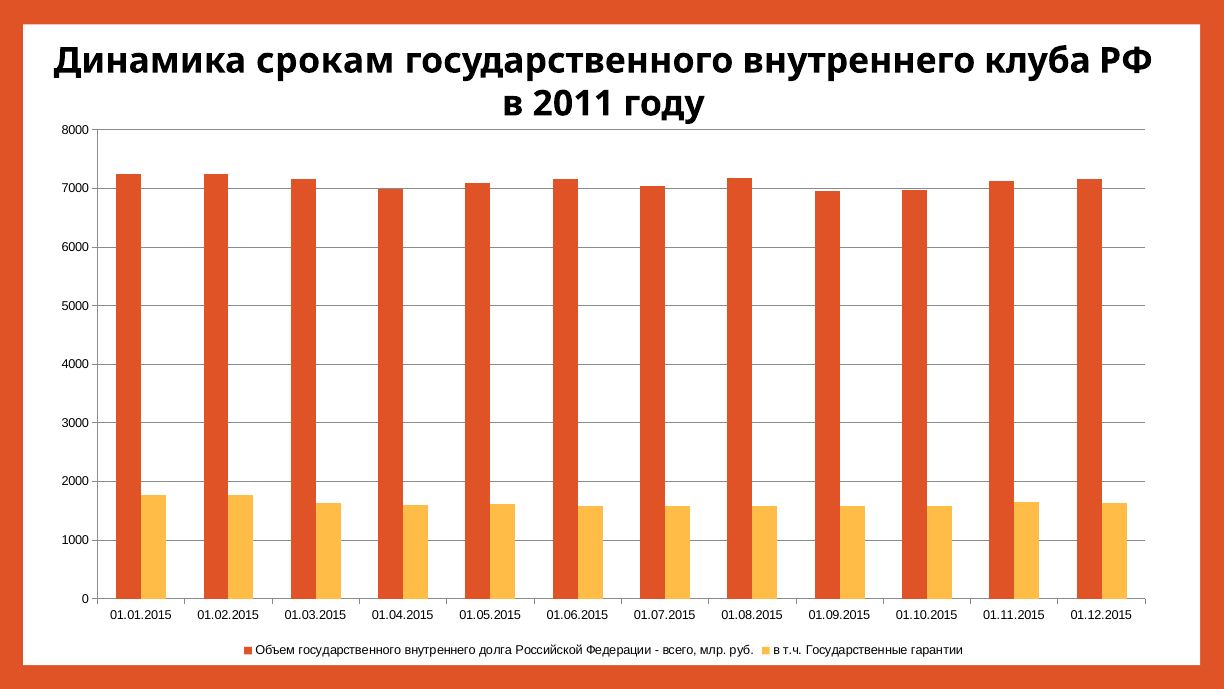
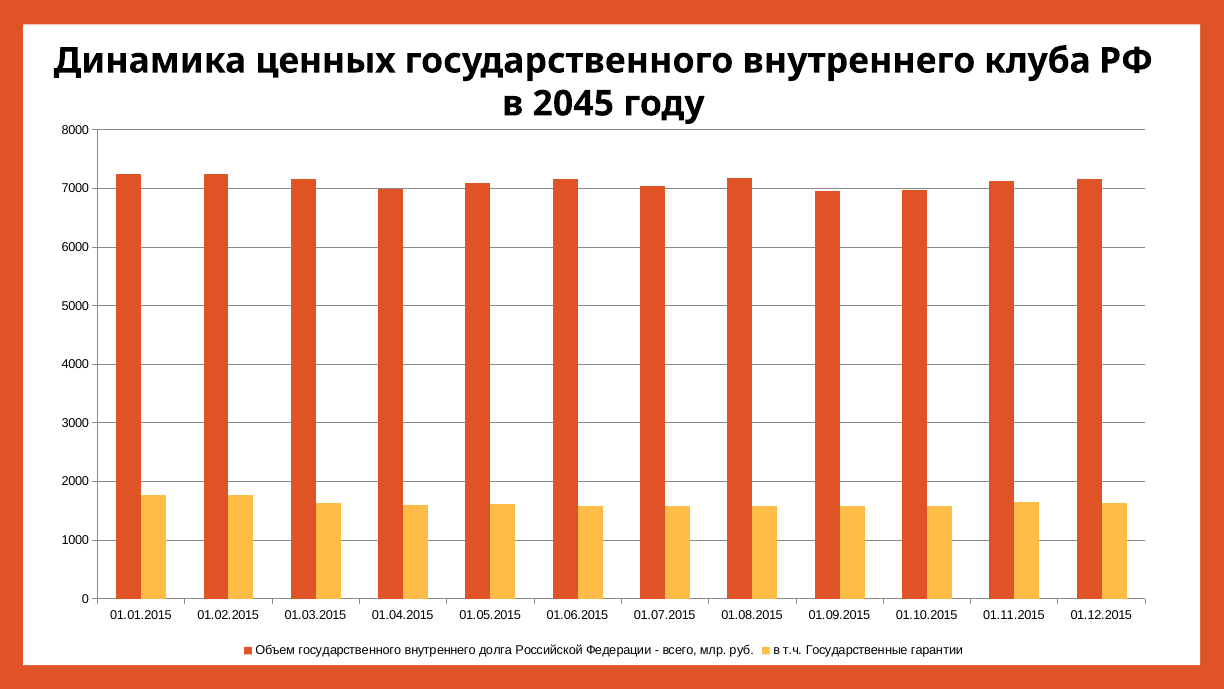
срокам: срокам -> ценных
2011: 2011 -> 2045
